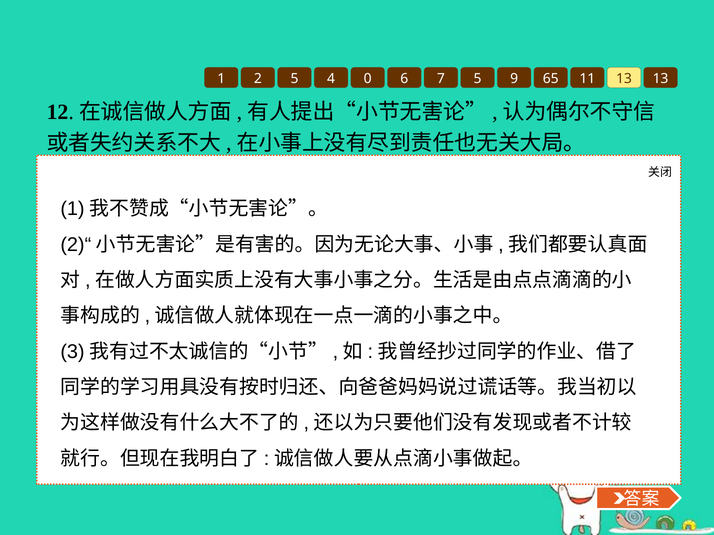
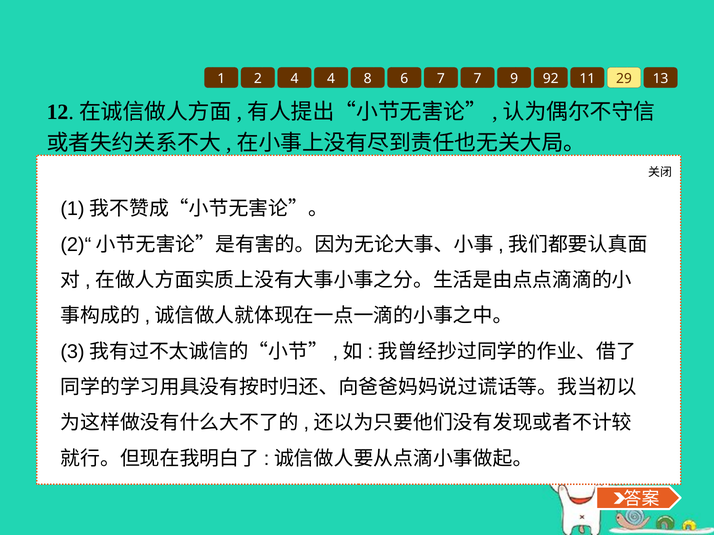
2 5: 5 -> 4
0: 0 -> 8
7 5: 5 -> 7
65: 65 -> 92
11 13: 13 -> 29
